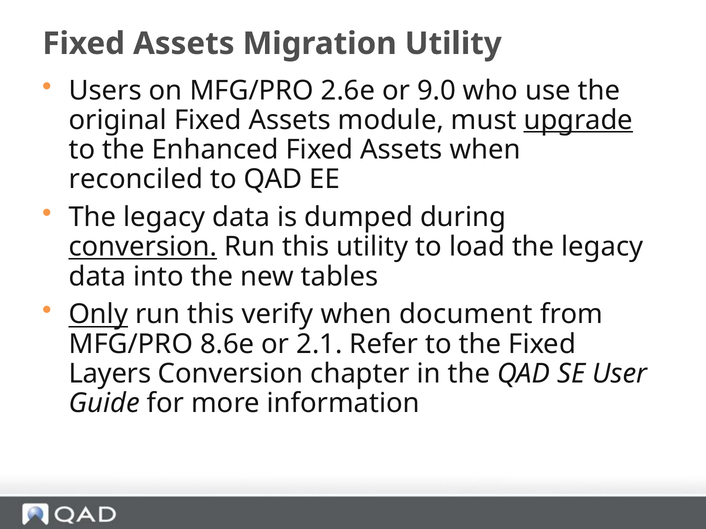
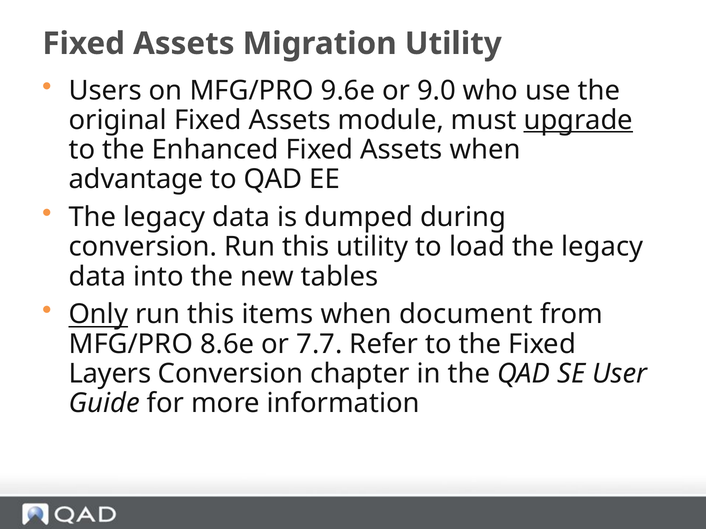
2.6e: 2.6e -> 9.6e
reconciled: reconciled -> advantage
conversion at (143, 247) underline: present -> none
verify: verify -> items
2.1: 2.1 -> 7.7
